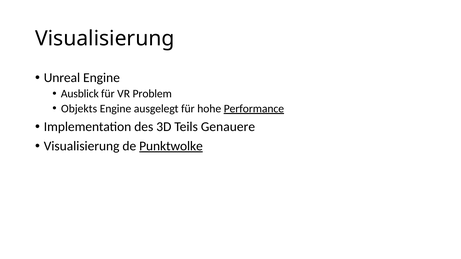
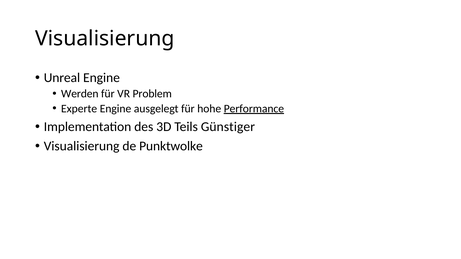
Ausblick: Ausblick -> Werden
Objekts: Objekts -> Experte
Genauere: Genauere -> Günstiger
Punktwolke underline: present -> none
